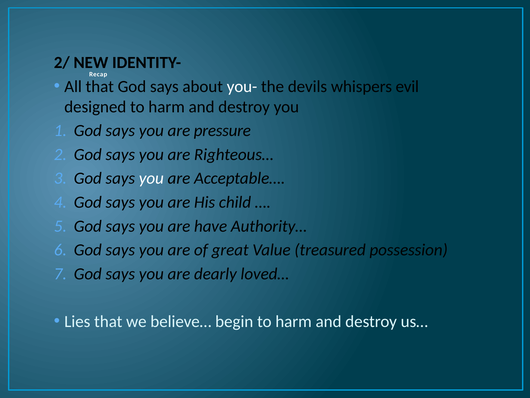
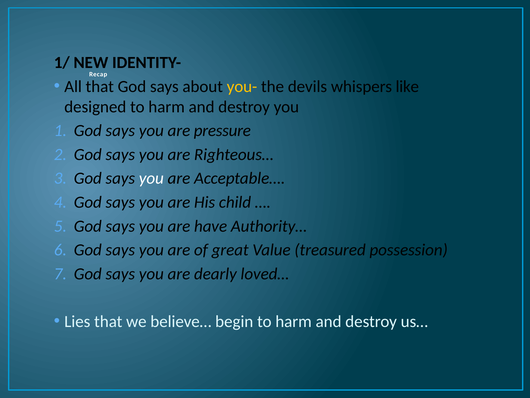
2/: 2/ -> 1/
you- colour: white -> yellow
evil: evil -> like
